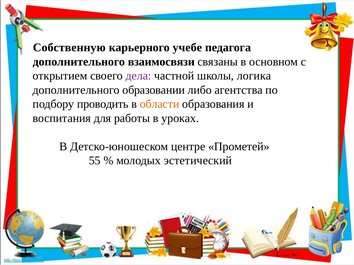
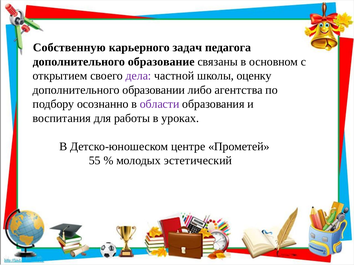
учебе: учебе -> задач
взаимосвязи: взаимосвязи -> образование
логика: логика -> оценку
проводить: проводить -> осознанно
области colour: orange -> purple
